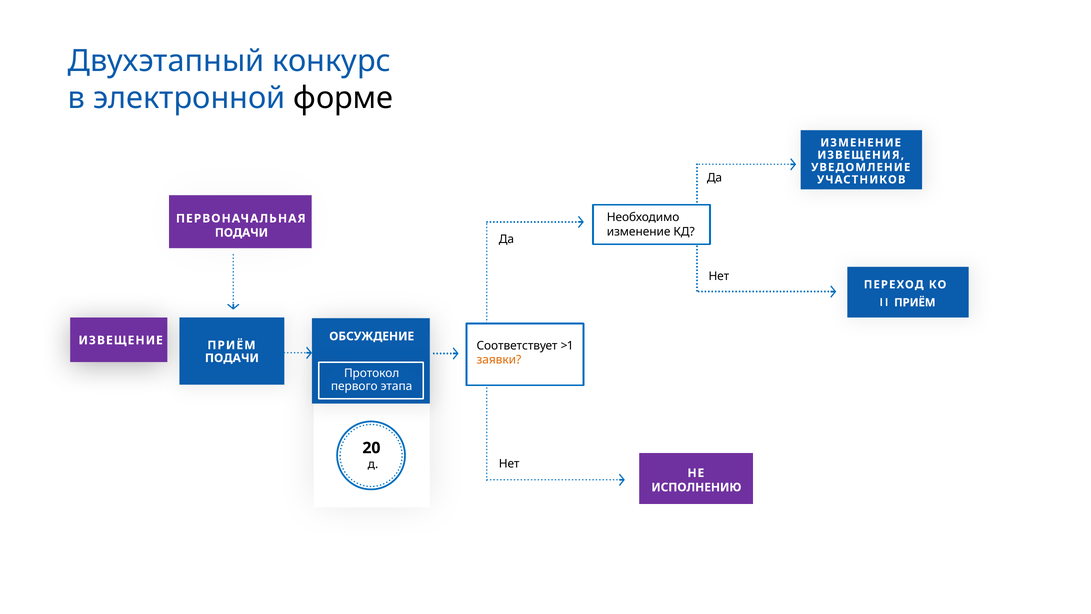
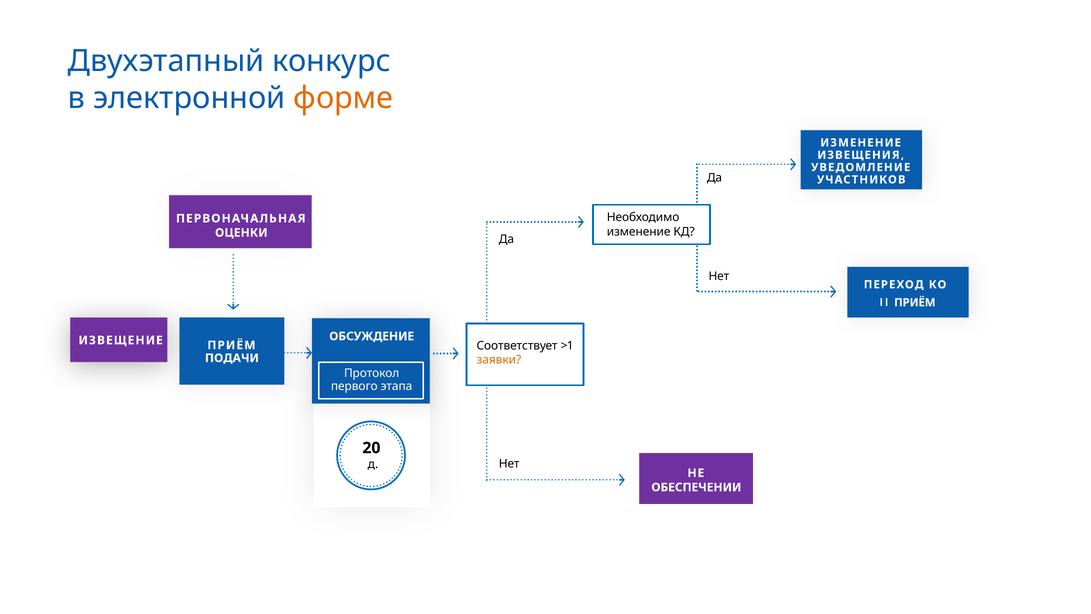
форме colour: black -> orange
ПОДАЧИ at (241, 233): ПОДАЧИ -> ОЦЕНКИ
ИСПОЛНЕНИЮ: ИСПОЛНЕНИЮ -> ОБЕСПЕЧЕНИИ
